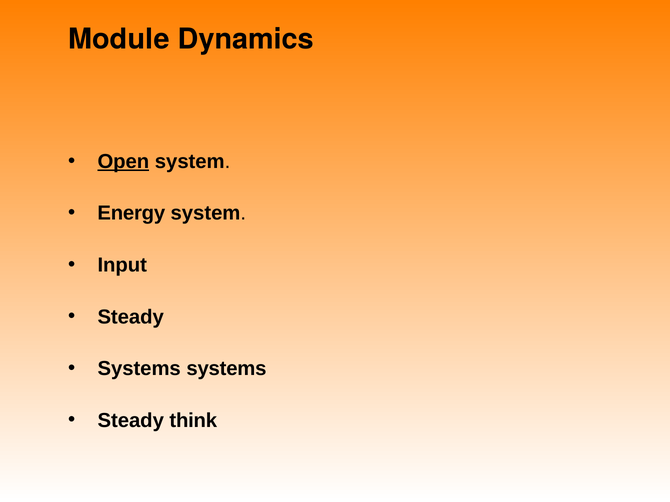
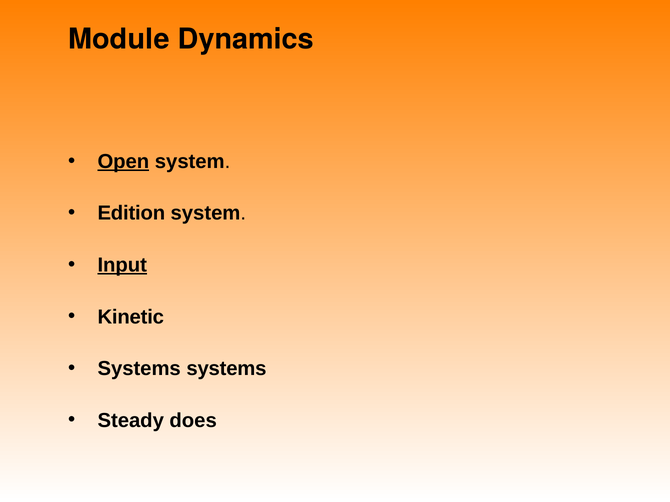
Energy: Energy -> Edition
Input underline: none -> present
Steady at (131, 317): Steady -> Kinetic
think: think -> does
